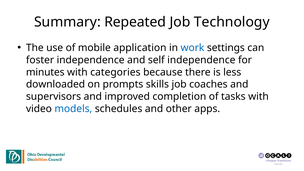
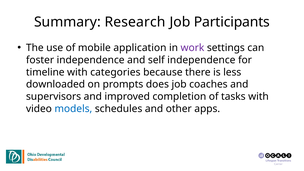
Repeated: Repeated -> Research
Technology: Technology -> Participants
work colour: blue -> purple
minutes: minutes -> timeline
skills: skills -> does
